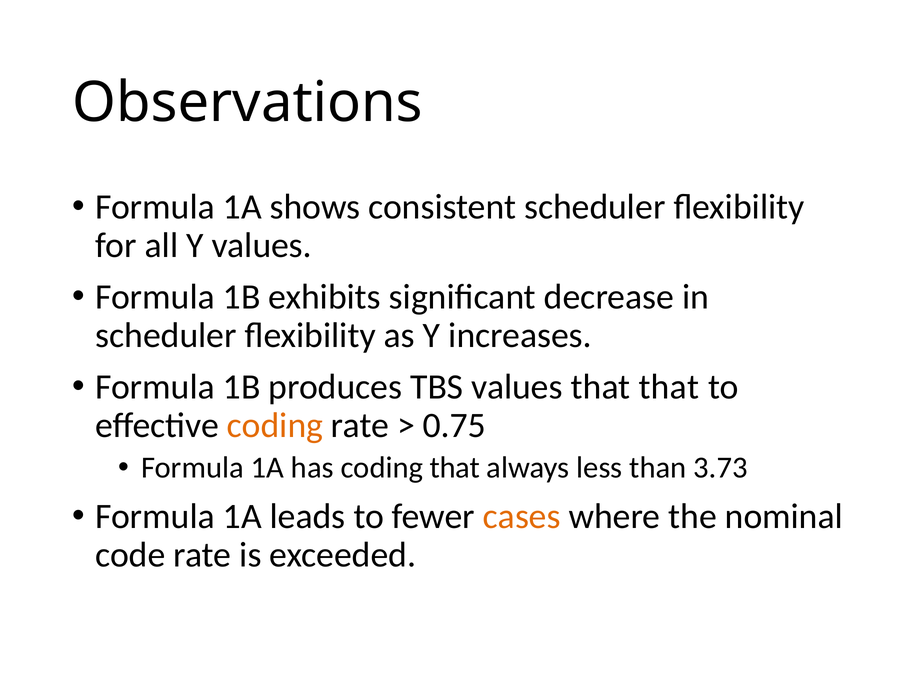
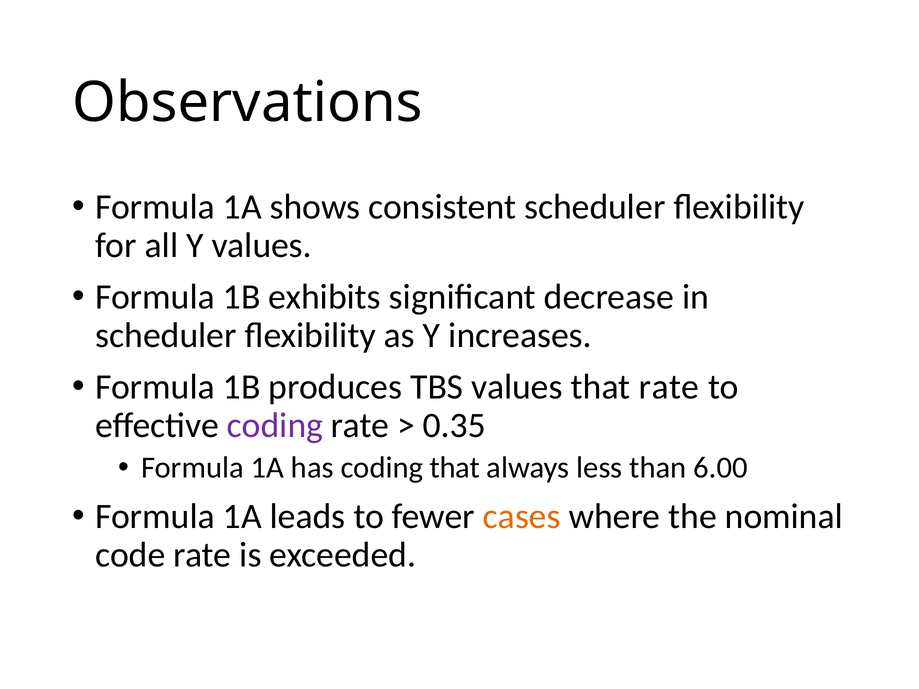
that that: that -> rate
coding at (275, 426) colour: orange -> purple
0.75: 0.75 -> 0.35
3.73: 3.73 -> 6.00
